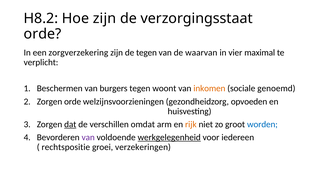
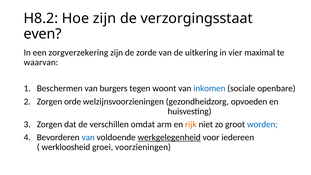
orde at (43, 34): orde -> even
de tegen: tegen -> zorde
waarvan: waarvan -> uitkering
verplicht: verplicht -> waarvan
inkomen colour: orange -> blue
genoemd: genoemd -> openbare
dat underline: present -> none
van at (88, 137) colour: purple -> blue
rechtspositie: rechtspositie -> werkloosheid
verzekeringen: verzekeringen -> voorzieningen
